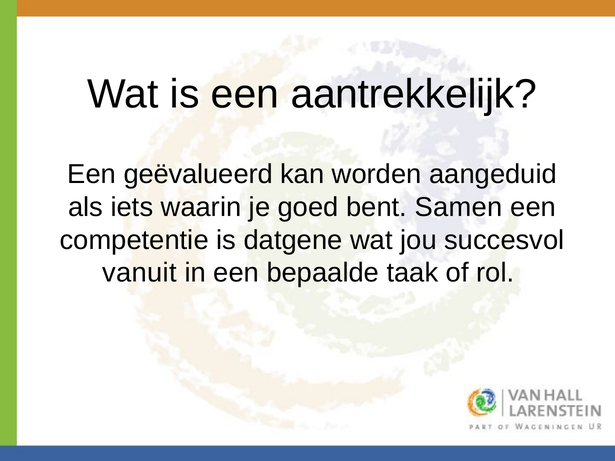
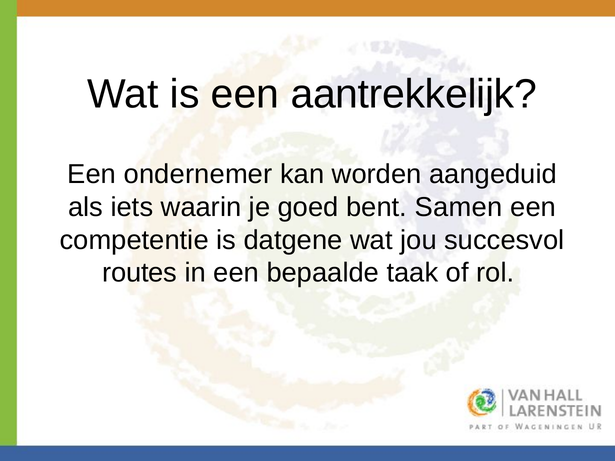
geëvalueerd: geëvalueerd -> ondernemer
vanuit: vanuit -> routes
